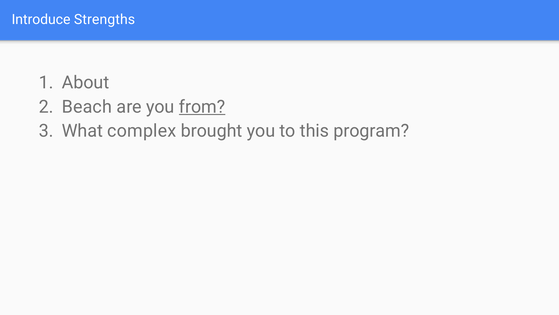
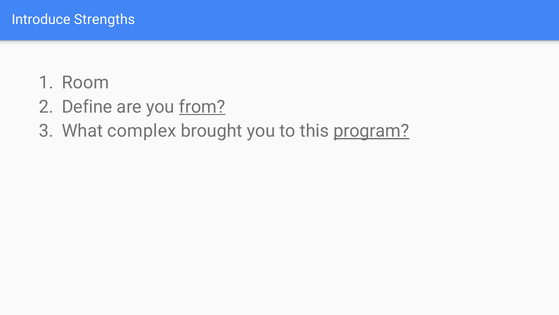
About: About -> Room
Beach: Beach -> Define
program underline: none -> present
